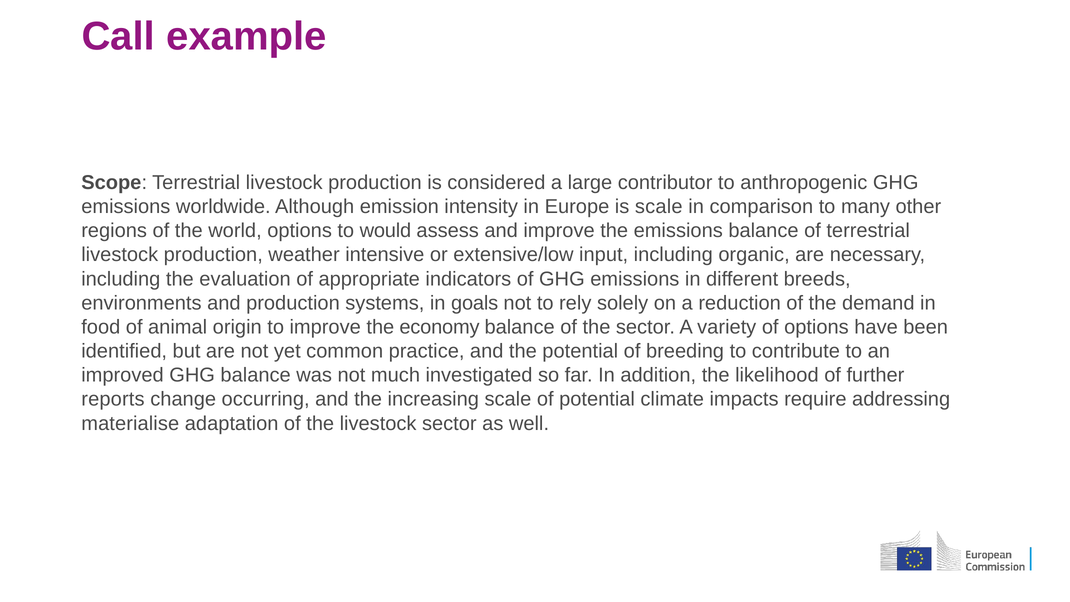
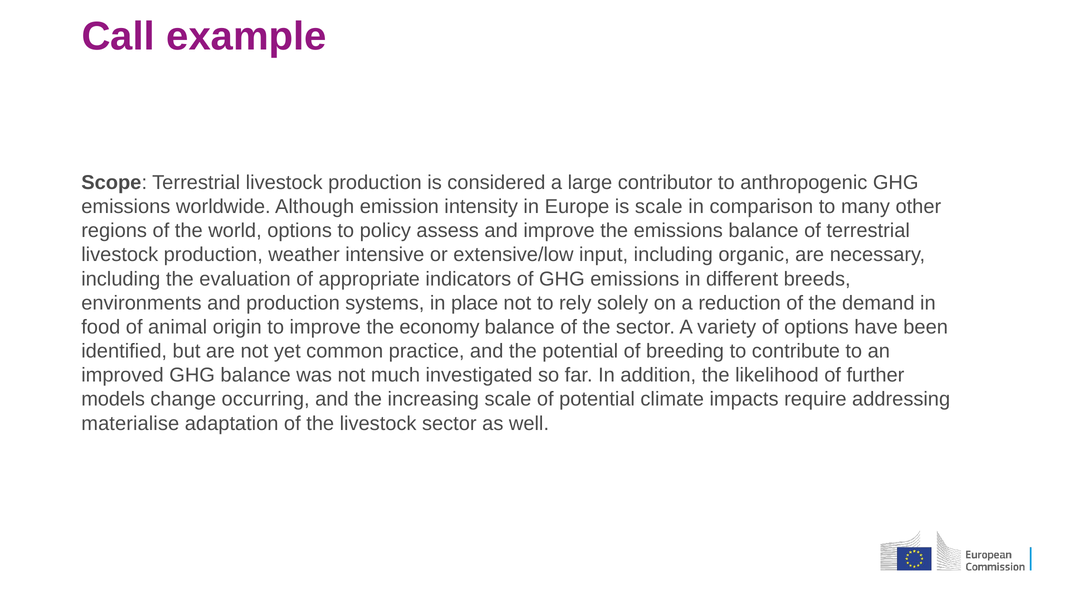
would: would -> policy
goals: goals -> place
reports: reports -> models
